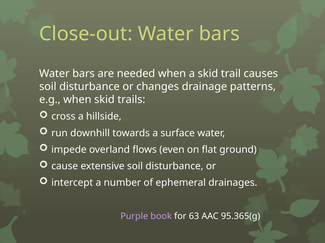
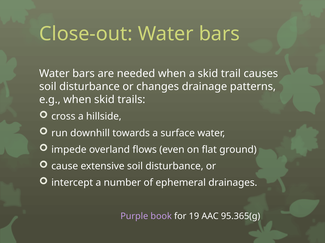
63: 63 -> 19
